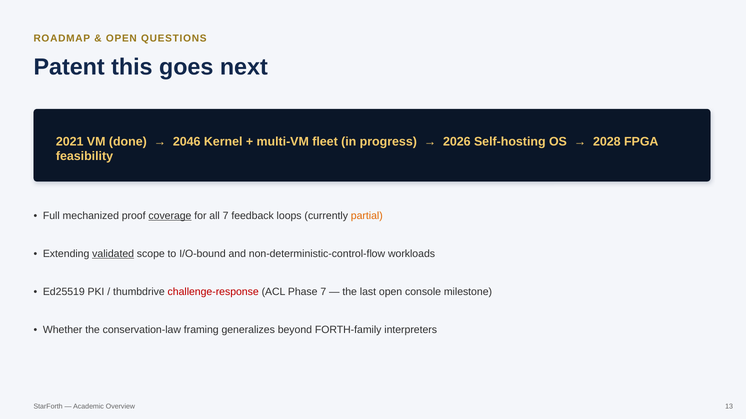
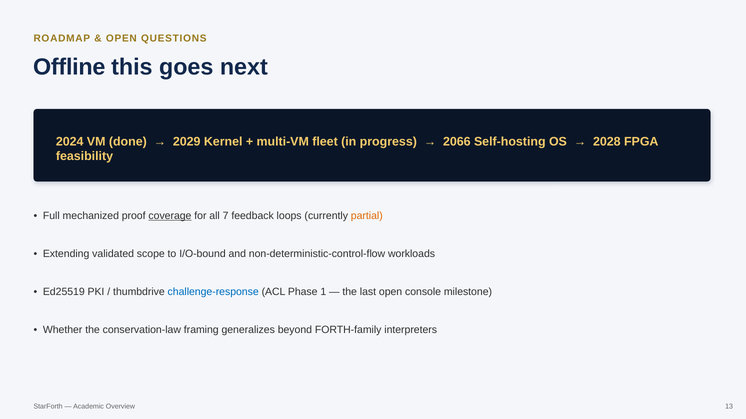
Patent: Patent -> Offline
2021: 2021 -> 2024
2046: 2046 -> 2029
2026: 2026 -> 2066
validated underline: present -> none
challenge-response colour: red -> blue
Phase 7: 7 -> 1
